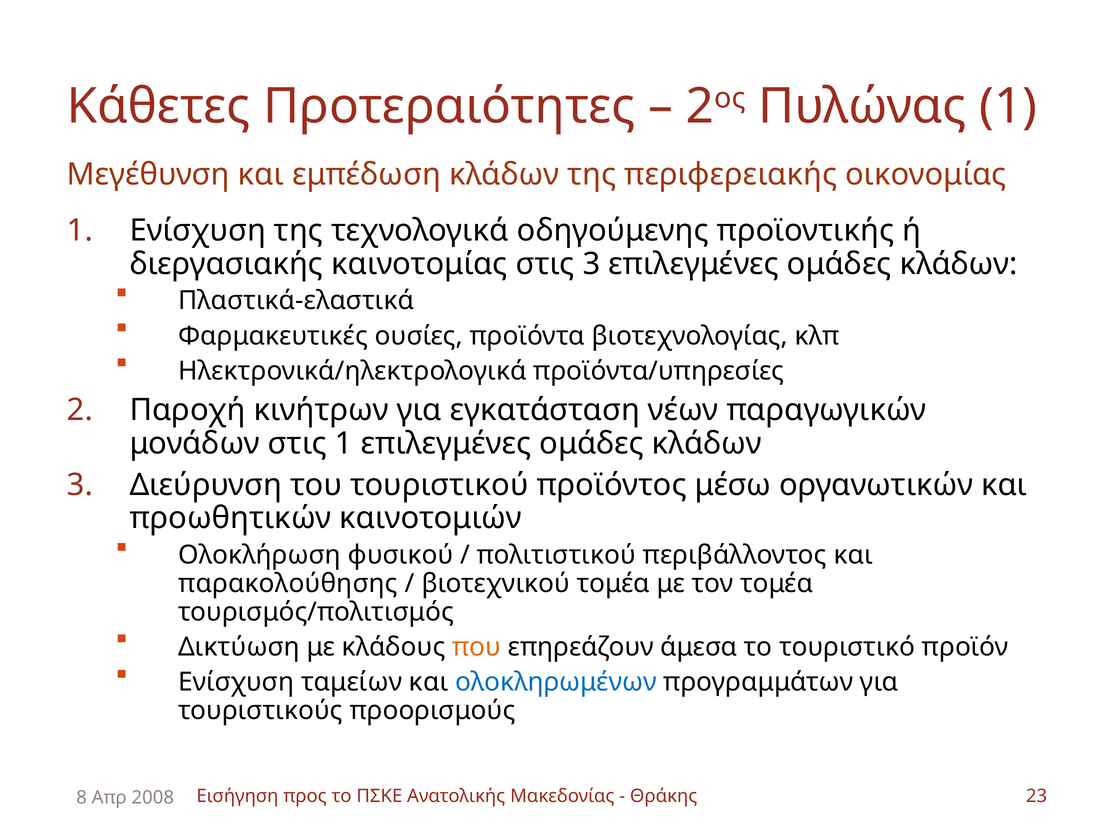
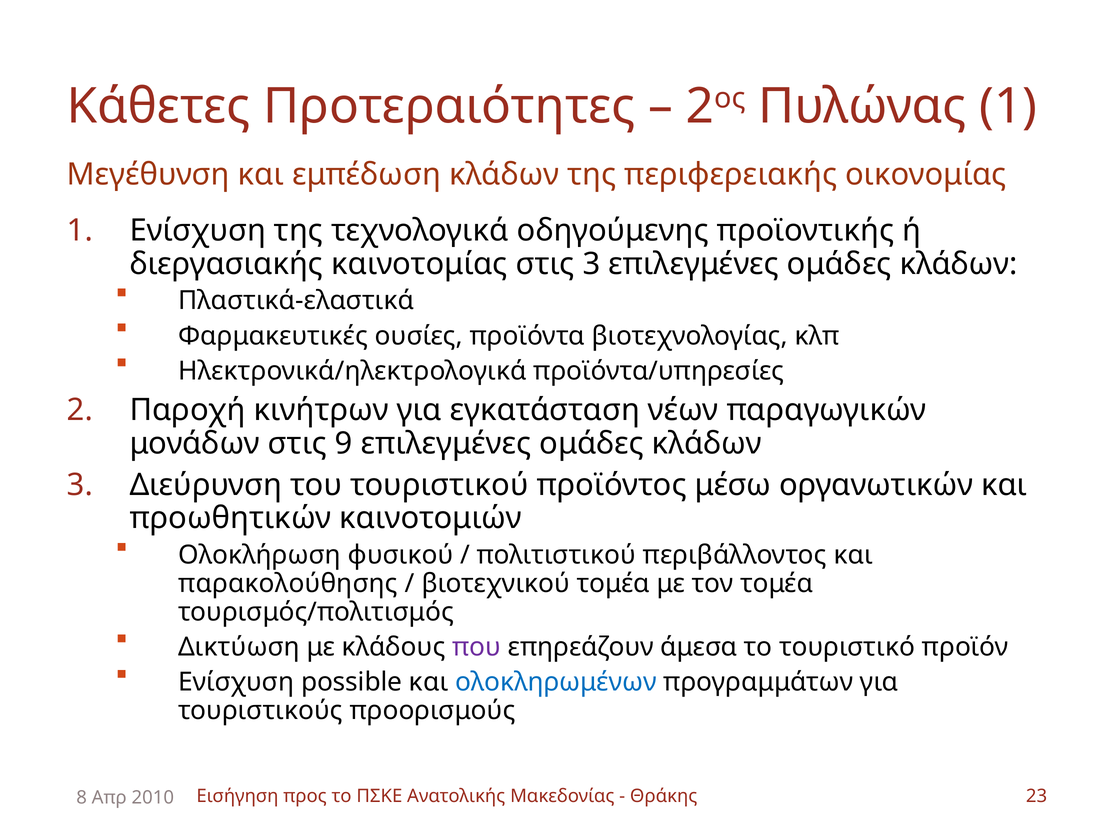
στις 1: 1 -> 9
που colour: orange -> purple
ταμείων: ταμείων -> possible
2008: 2008 -> 2010
